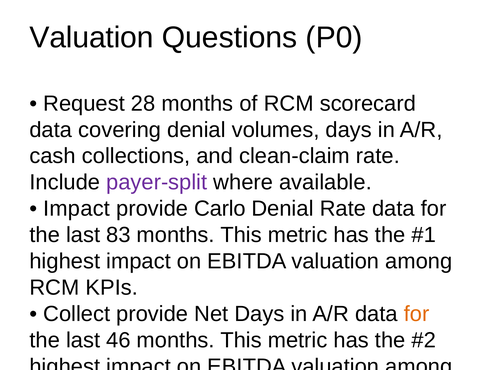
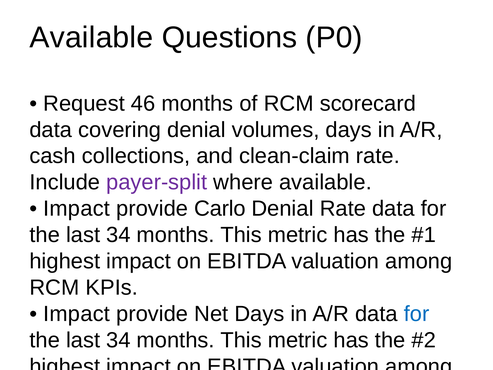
Valuation at (92, 37): Valuation -> Available
28: 28 -> 46
83 at (118, 235): 83 -> 34
Collect at (77, 314): Collect -> Impact
for at (417, 314) colour: orange -> blue
46 at (118, 340): 46 -> 34
